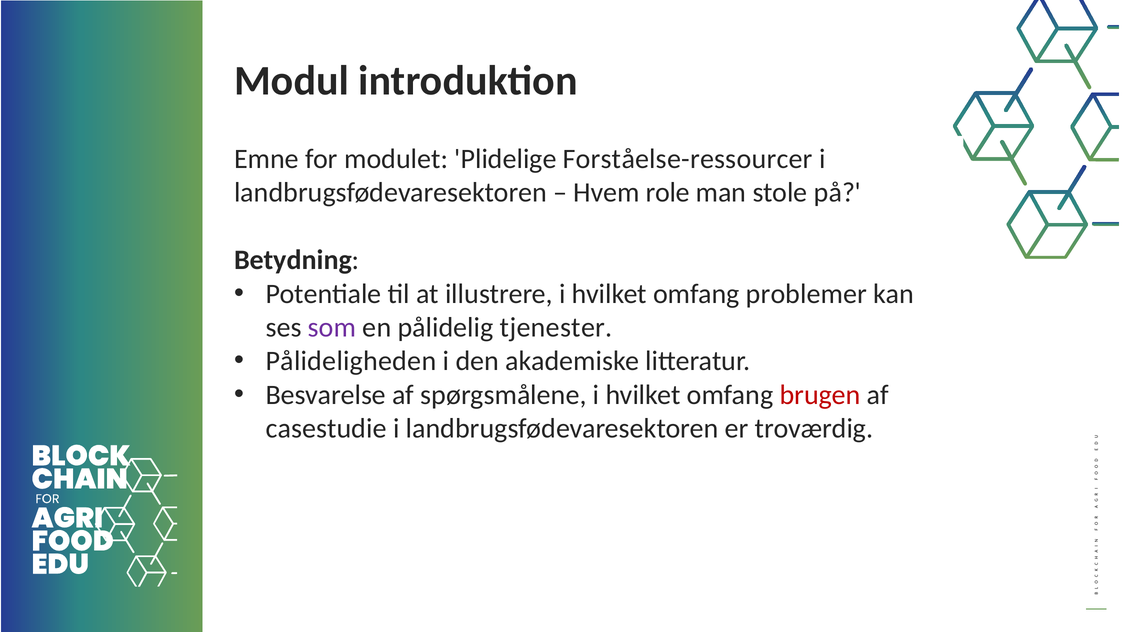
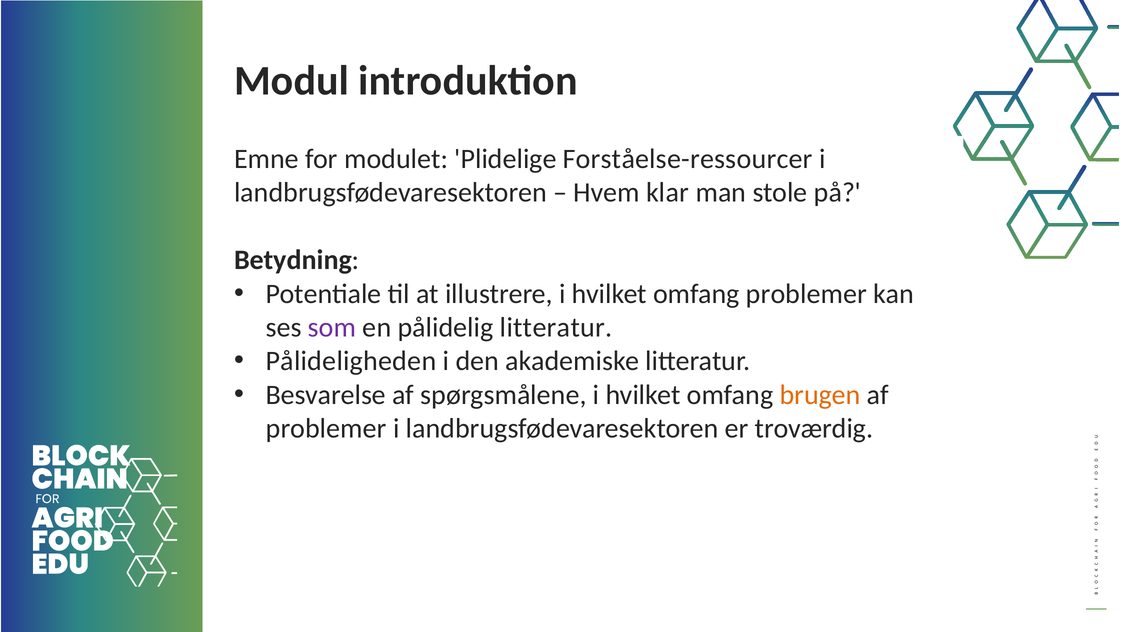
role: role -> klar
pålidelig tjenester: tjenester -> litteratur
brugen colour: red -> orange
casestudie at (326, 428): casestudie -> problemer
